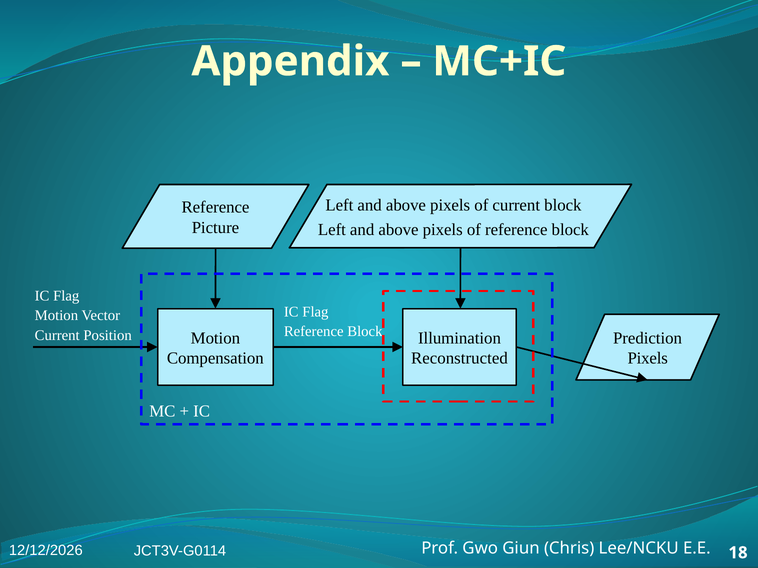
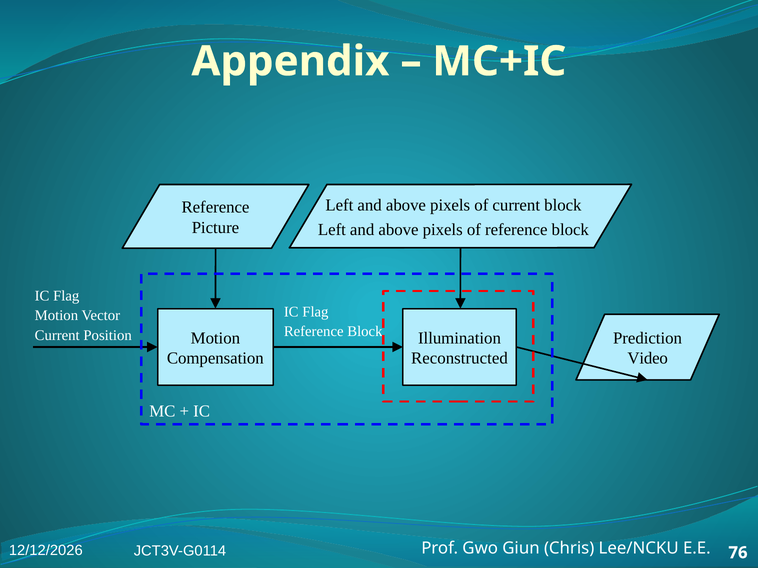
Pixels at (648, 359): Pixels -> Video
18: 18 -> 76
